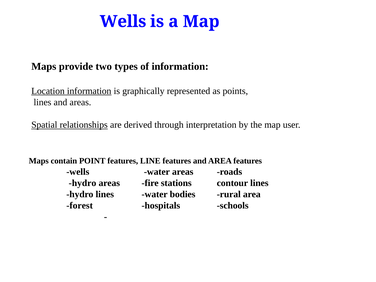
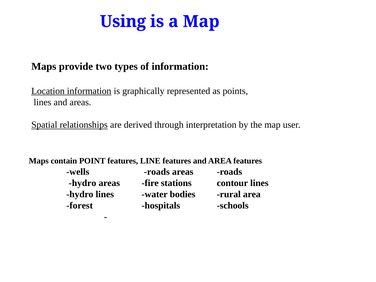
Wells at (123, 22): Wells -> Using
wells water: water -> roads
